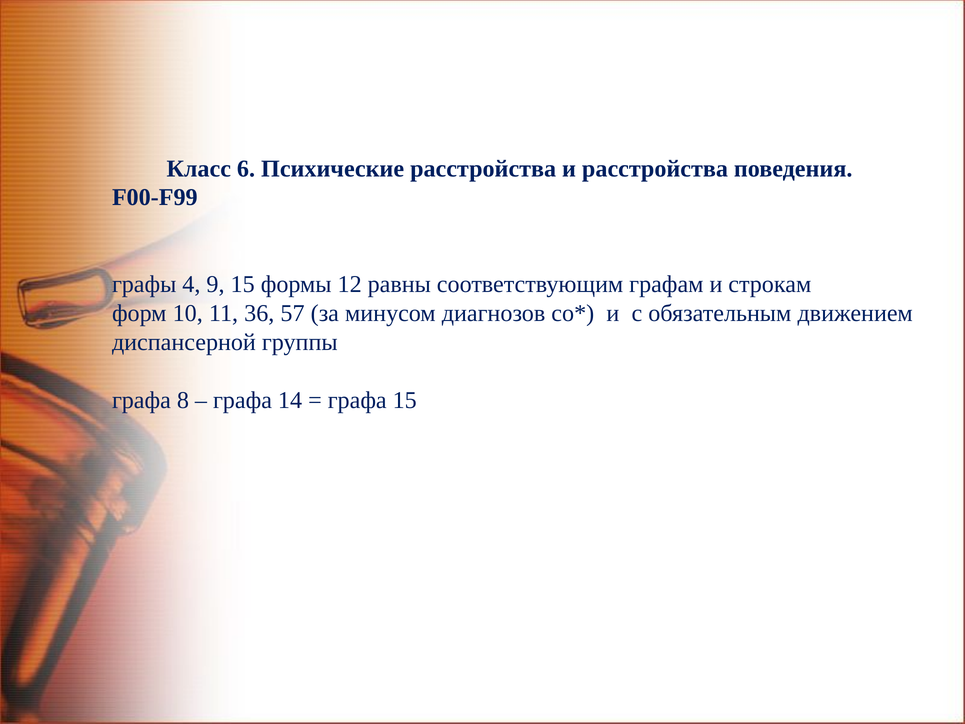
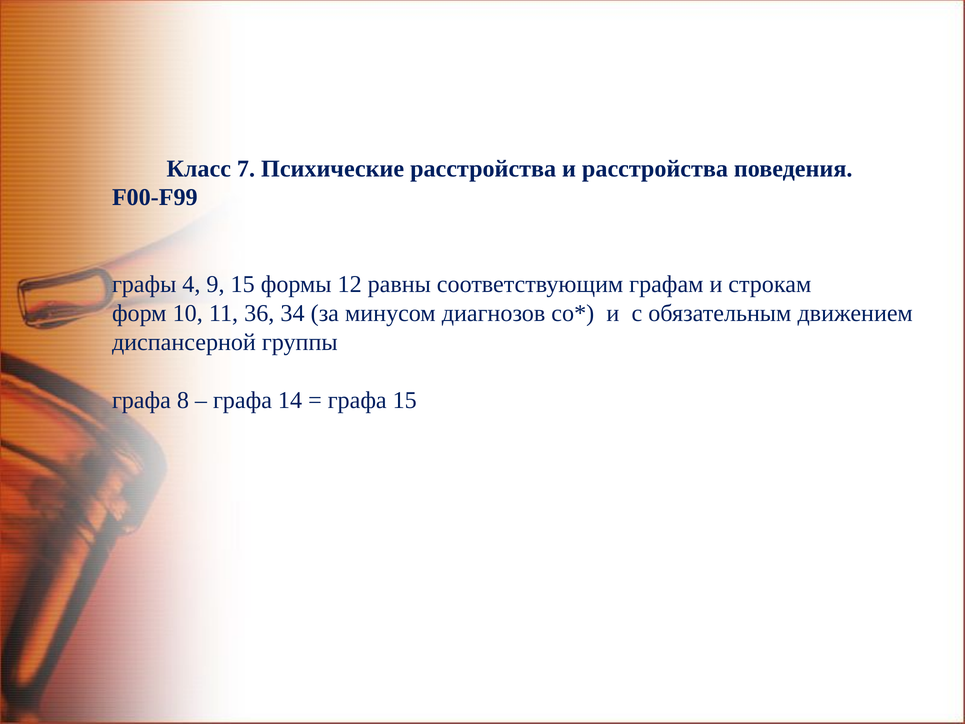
6: 6 -> 7
57: 57 -> 34
